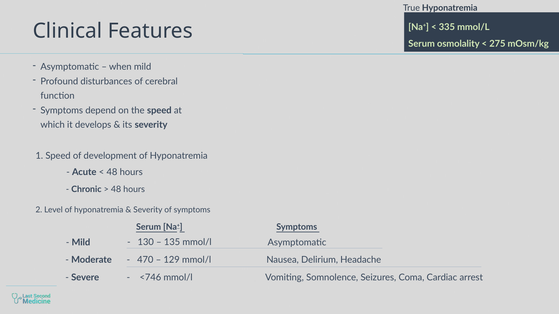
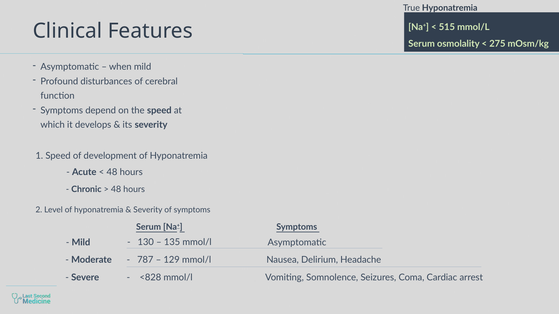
335: 335 -> 515
470: 470 -> 787
<746: <746 -> <828
